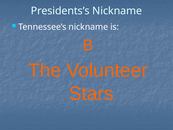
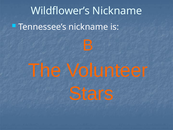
Presidents’s: Presidents’s -> Wildflower’s
